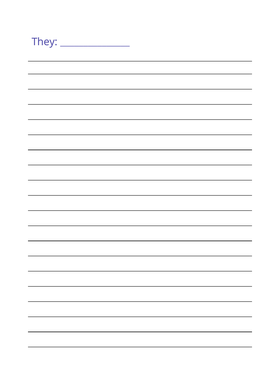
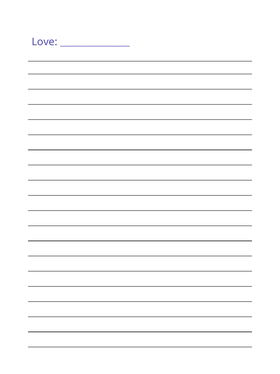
They: They -> Love
